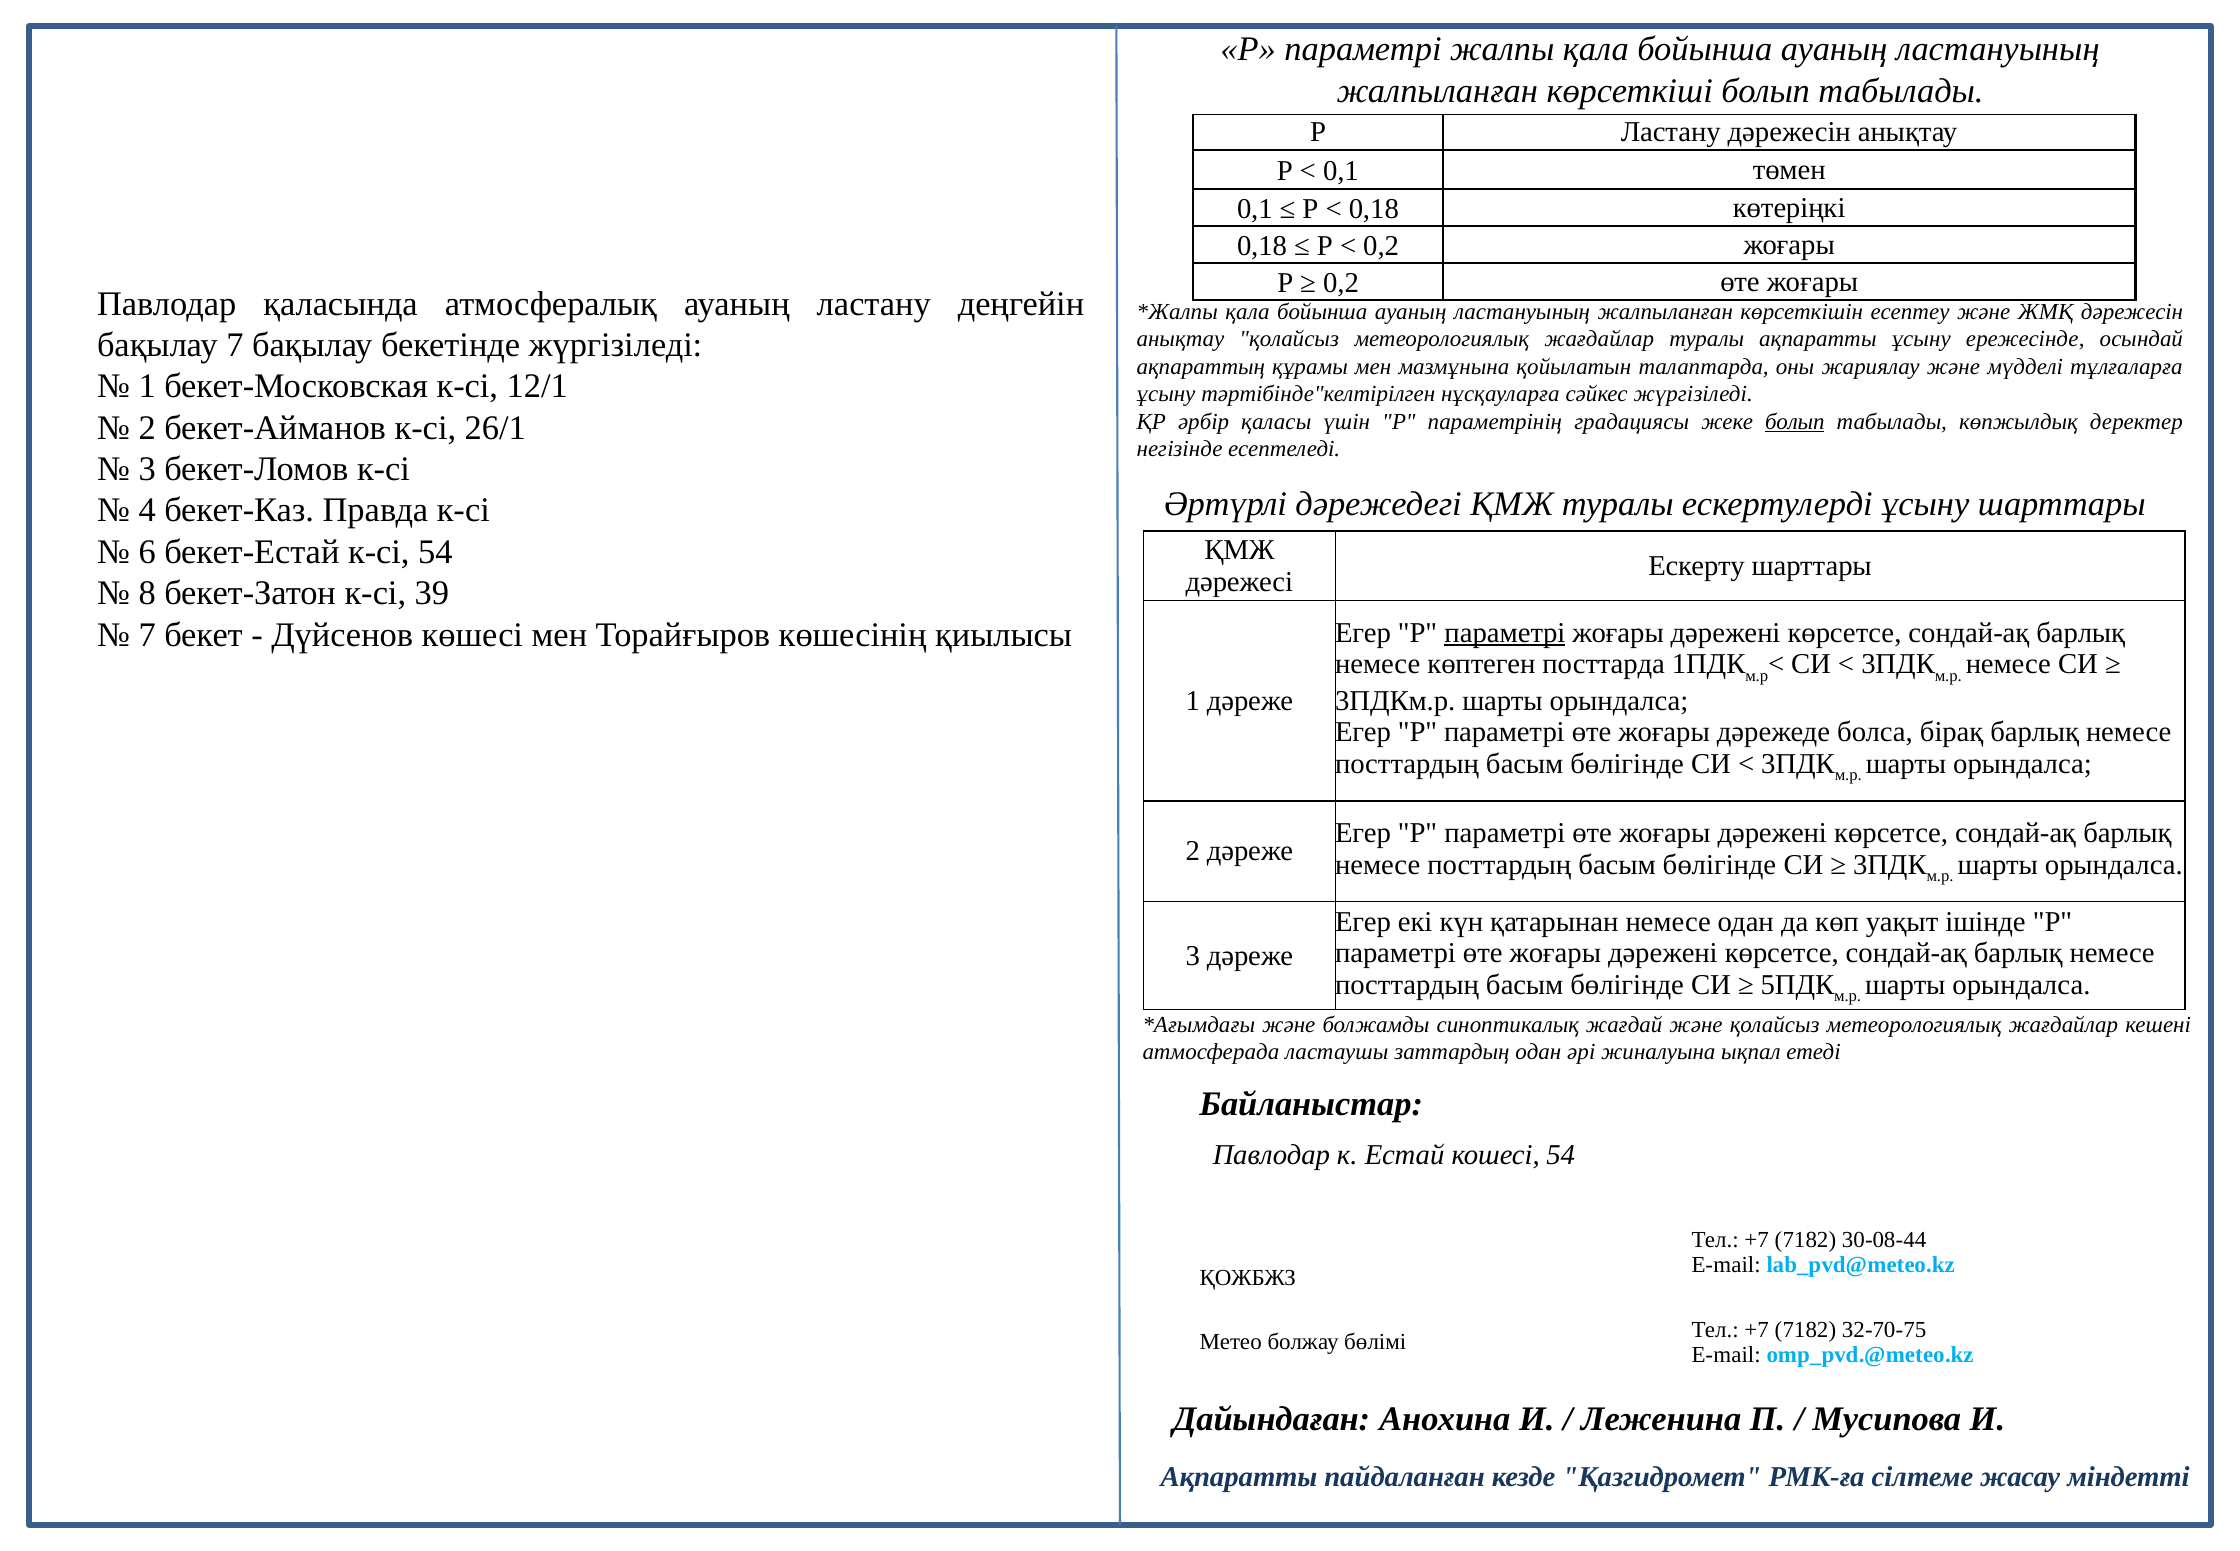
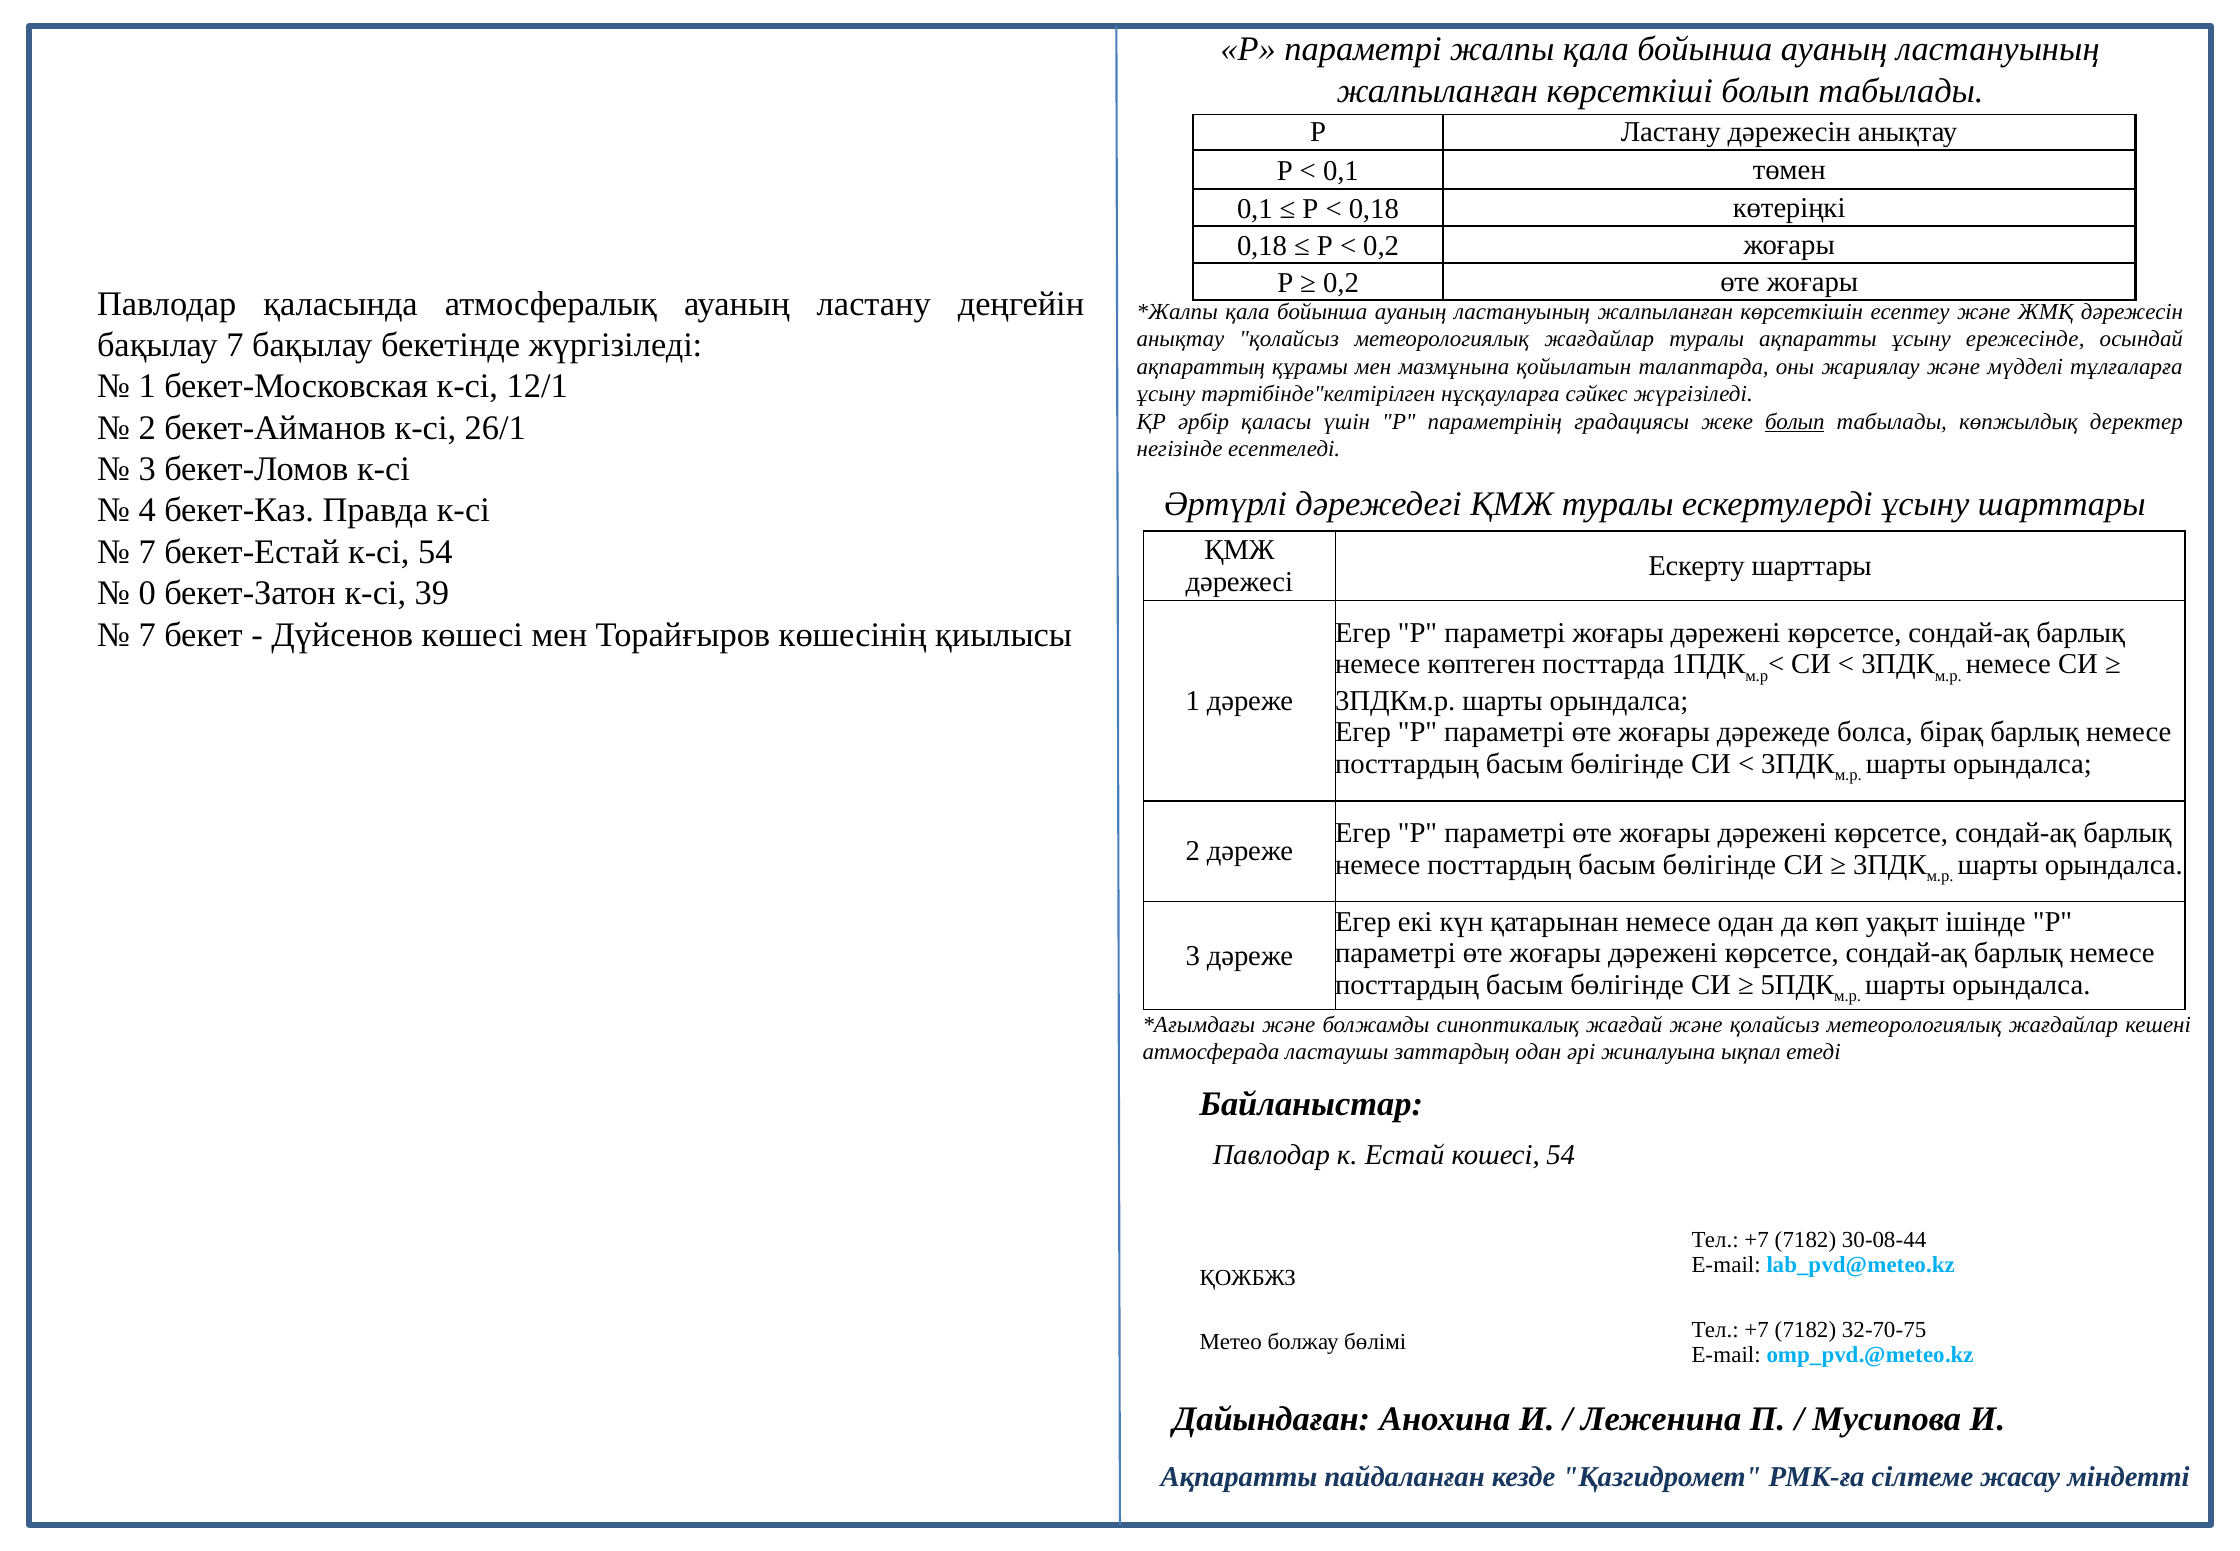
6 at (147, 552): 6 -> 7
8: 8 -> 0
параметрі at (1505, 633) underline: present -> none
